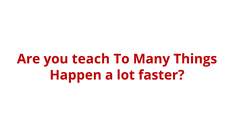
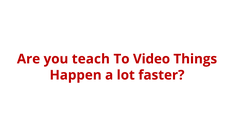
Many: Many -> Video
